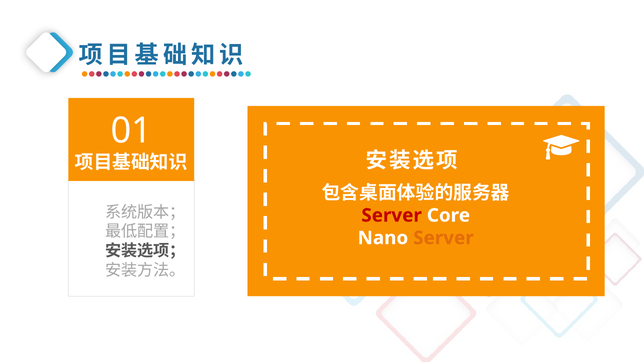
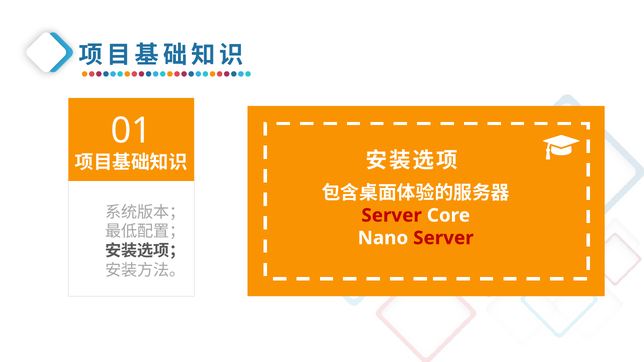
Server at (443, 238) colour: orange -> red
